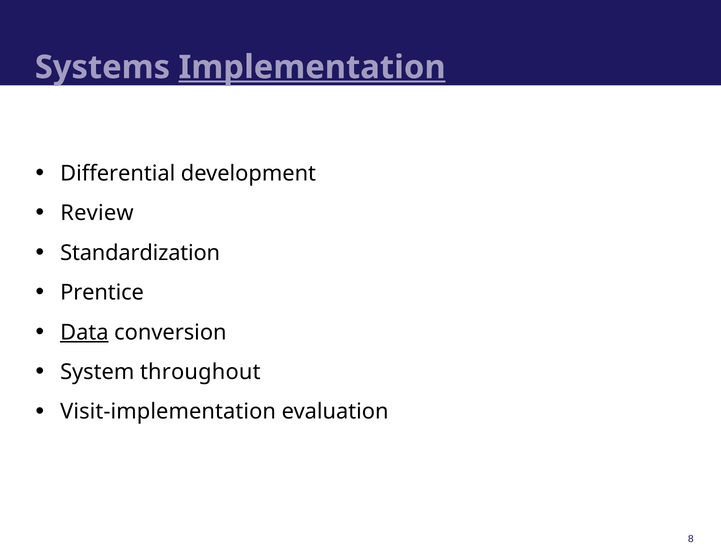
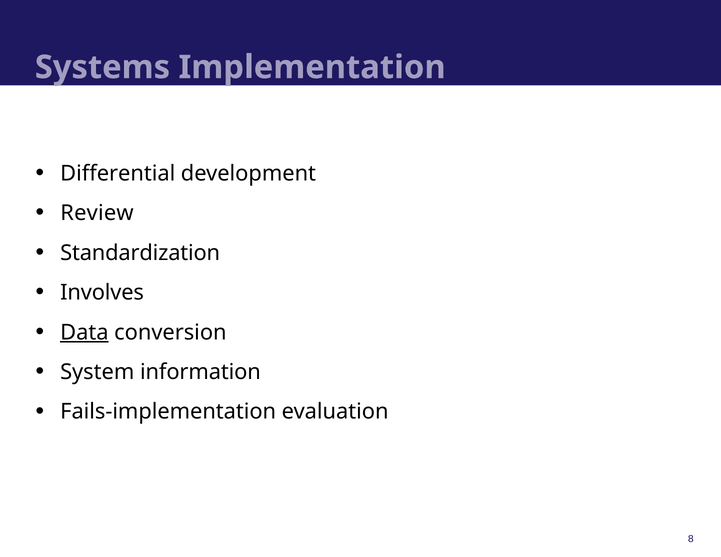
Implementation underline: present -> none
Prentice: Prentice -> Involves
throughout: throughout -> information
Visit-implementation: Visit-implementation -> Fails-implementation
